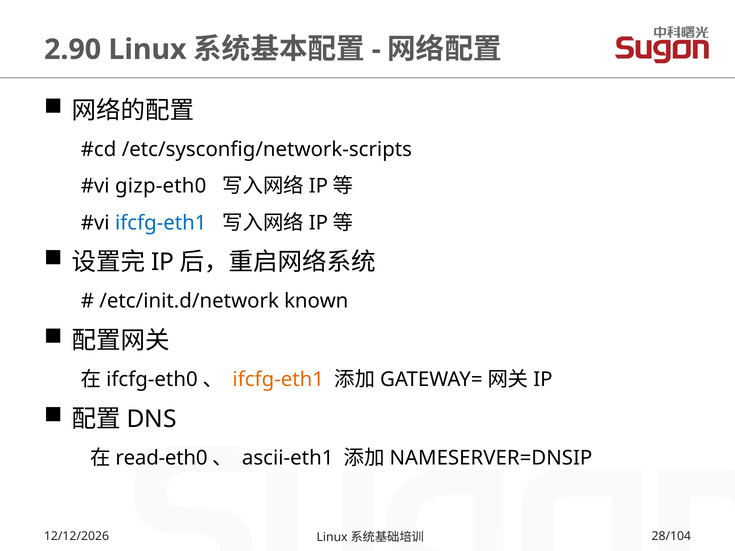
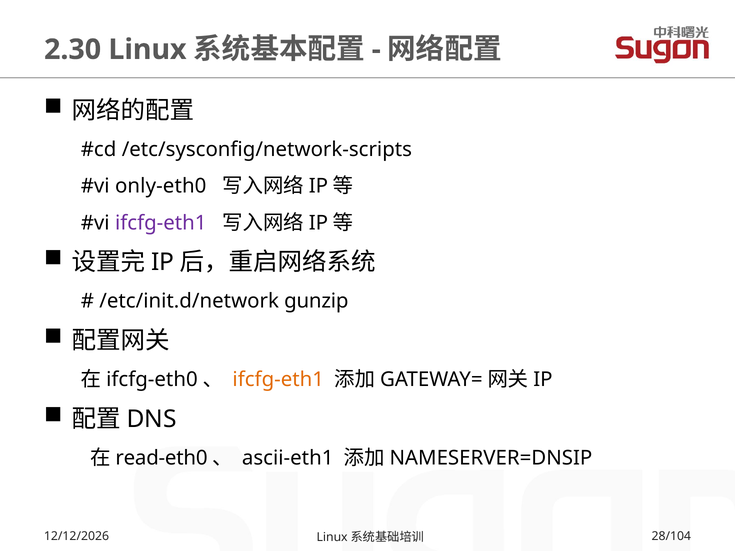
2.90: 2.90 -> 2.30
gizp-eth0: gizp-eth0 -> only-eth0
ifcfg-eth1 at (161, 223) colour: blue -> purple
known: known -> gunzip
